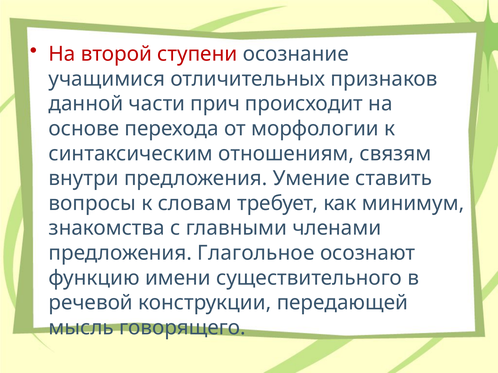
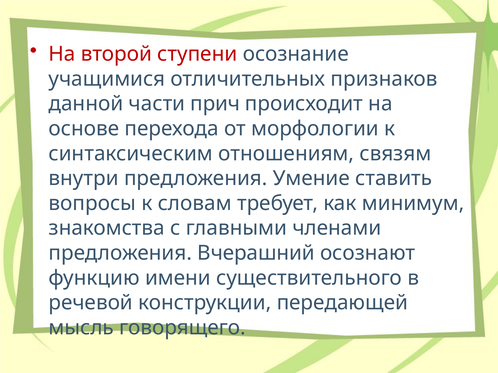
Глагольное: Глагольное -> Вчерашний
